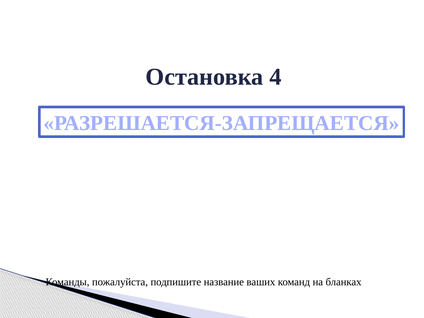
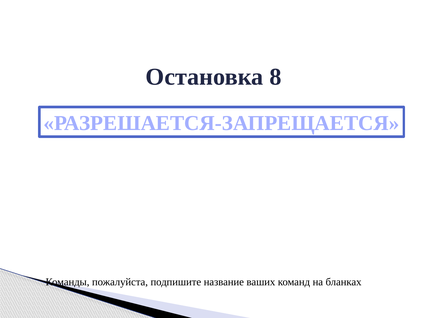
4: 4 -> 8
